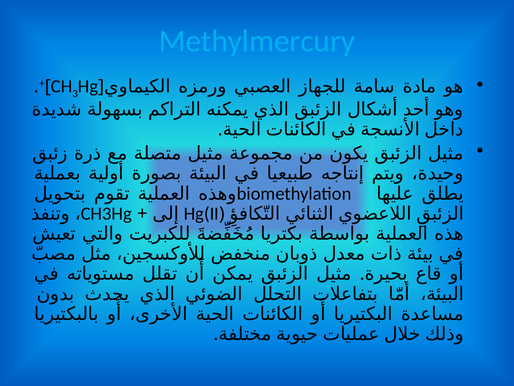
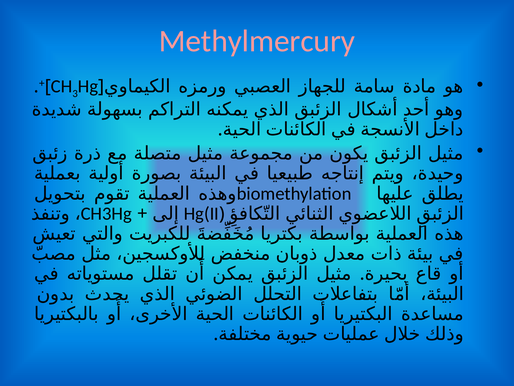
Methylmercury colour: light blue -> pink
